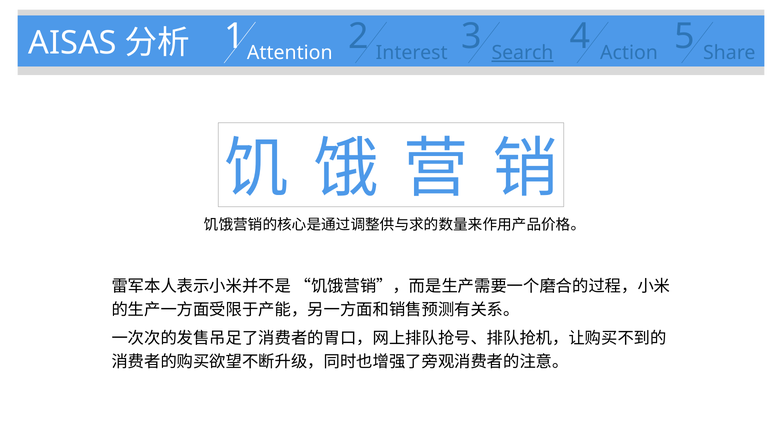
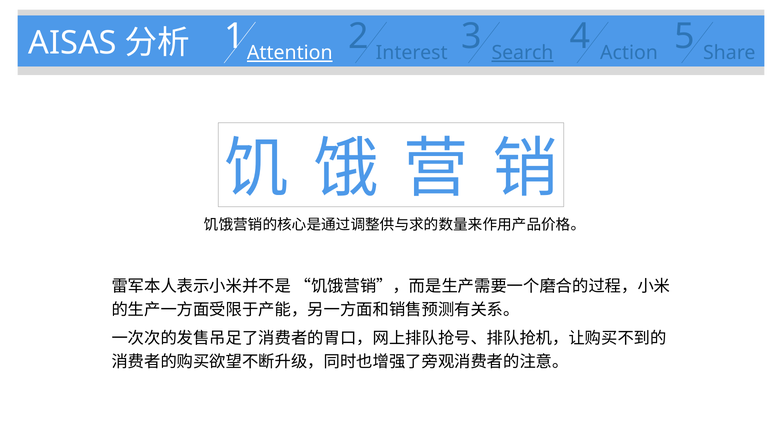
Attention underline: none -> present
